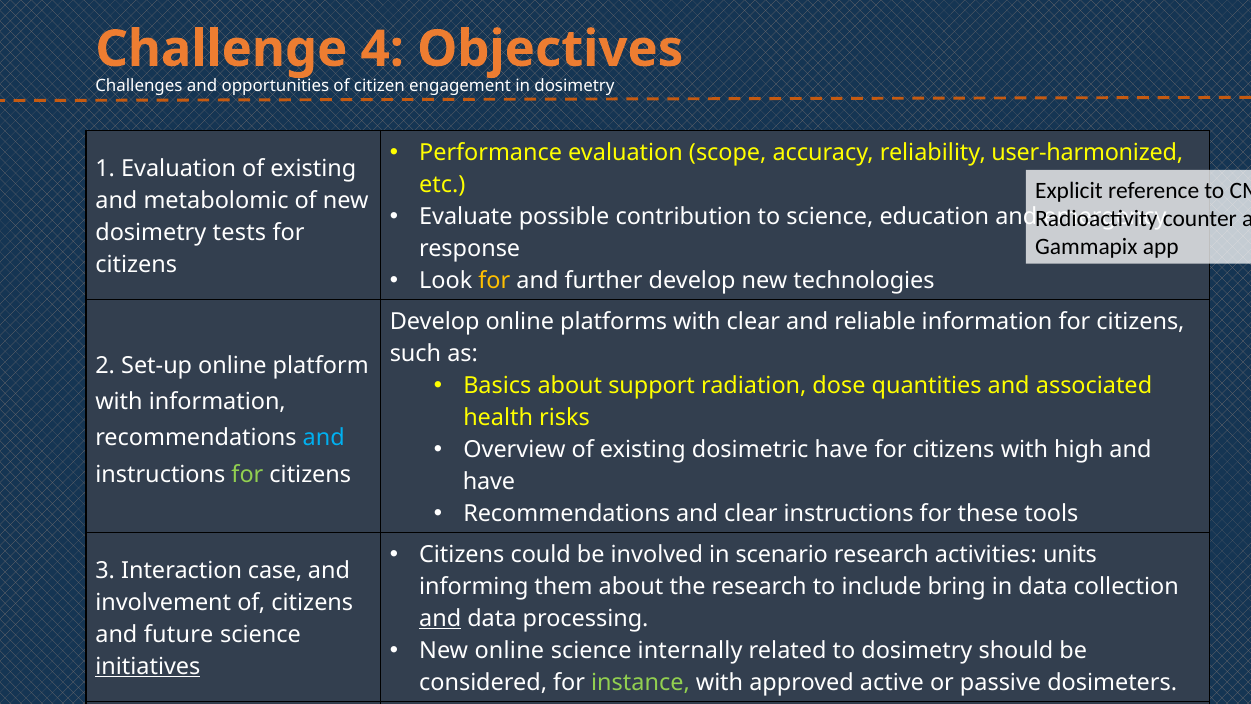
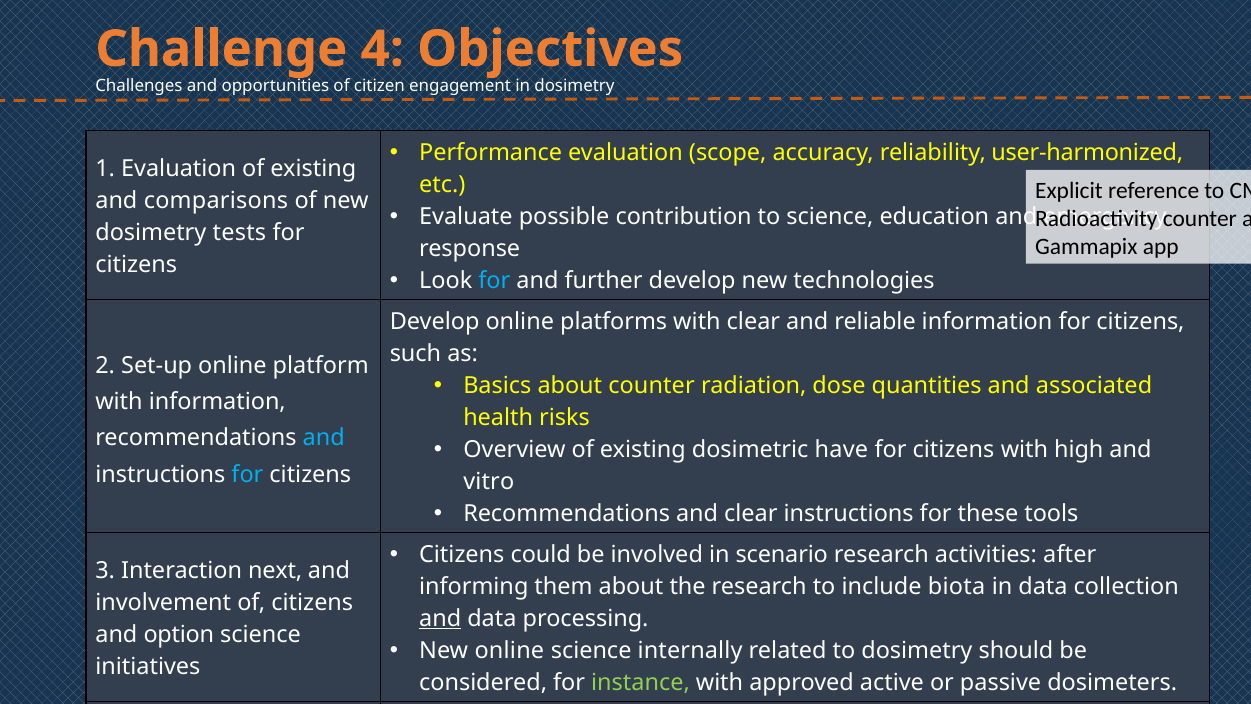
metabolomic: metabolomic -> comparisons
for at (494, 280) colour: yellow -> light blue
about support: support -> counter
for at (247, 474) colour: light green -> light blue
have at (489, 481): have -> vitro
units: units -> after
case: case -> next
bring: bring -> biota
future: future -> option
initiatives underline: present -> none
